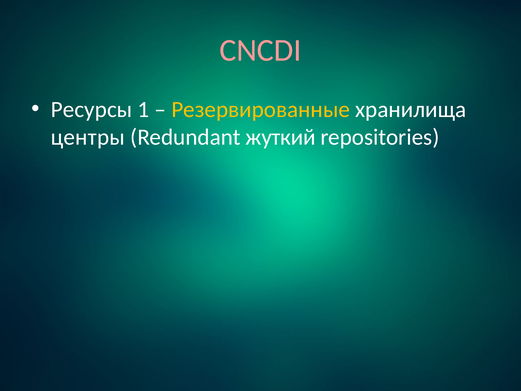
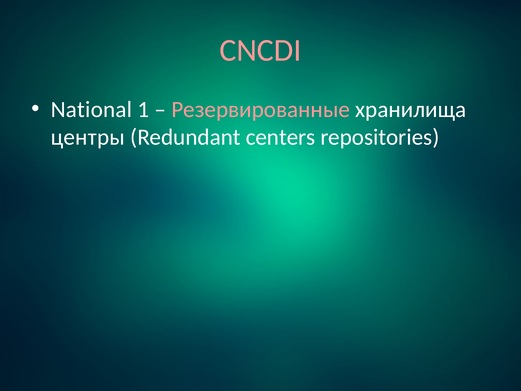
Ресурсы: Ресурсы -> National
Резервированные colour: yellow -> pink
жуткий: жуткий -> centers
